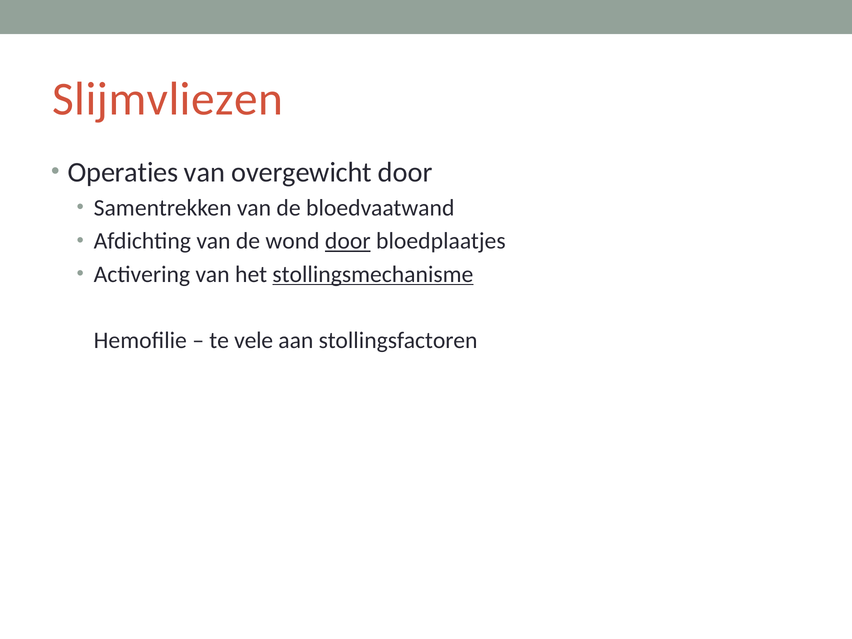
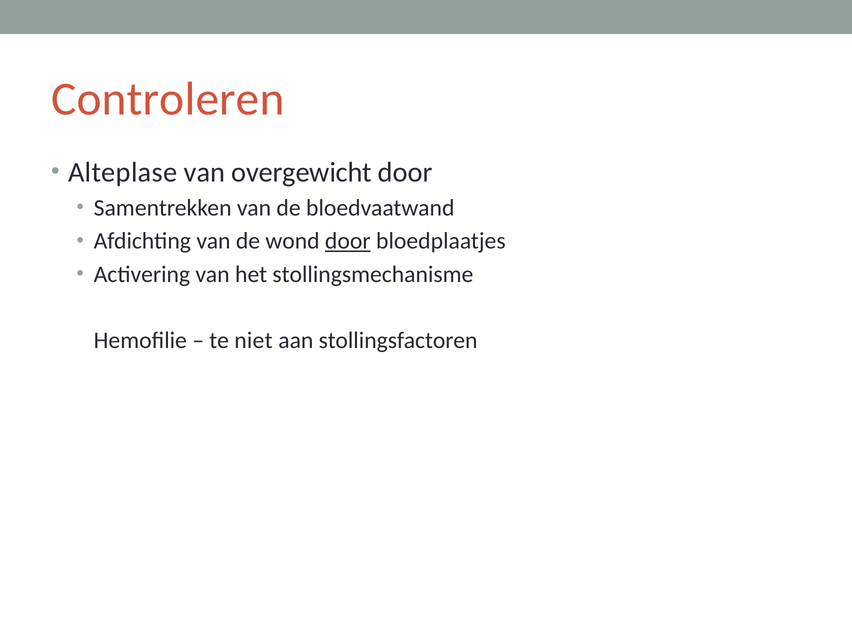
Slijmvliezen: Slijmvliezen -> Controleren
Operaties: Operaties -> Alteplase
stollingsmechanisme underline: present -> none
vele: vele -> niet
